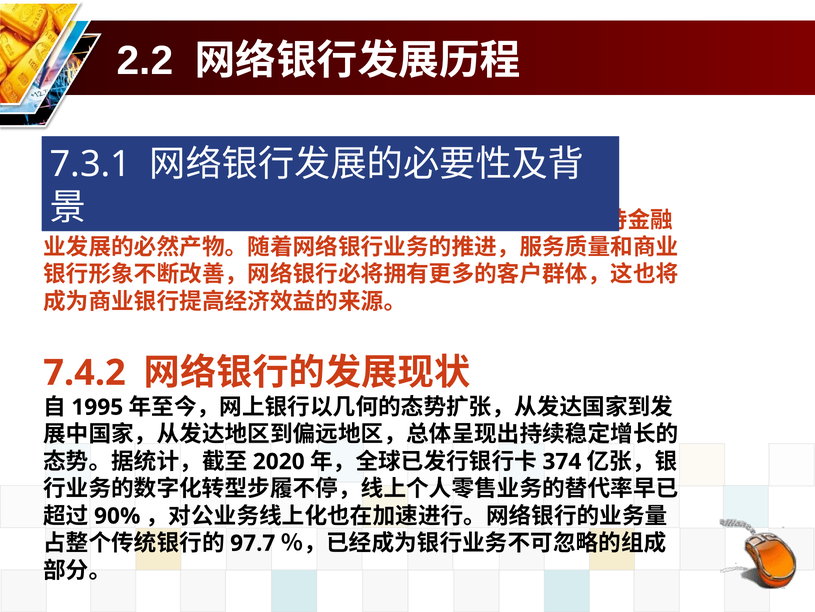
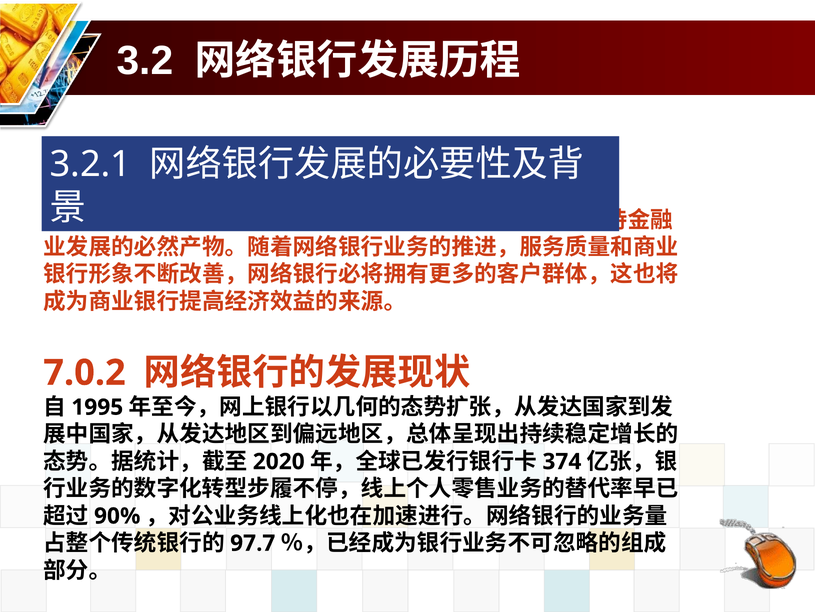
2.2: 2.2 -> 3.2
7.3.1: 7.3.1 -> 3.2.1
7.4.2: 7.4.2 -> 7.0.2
